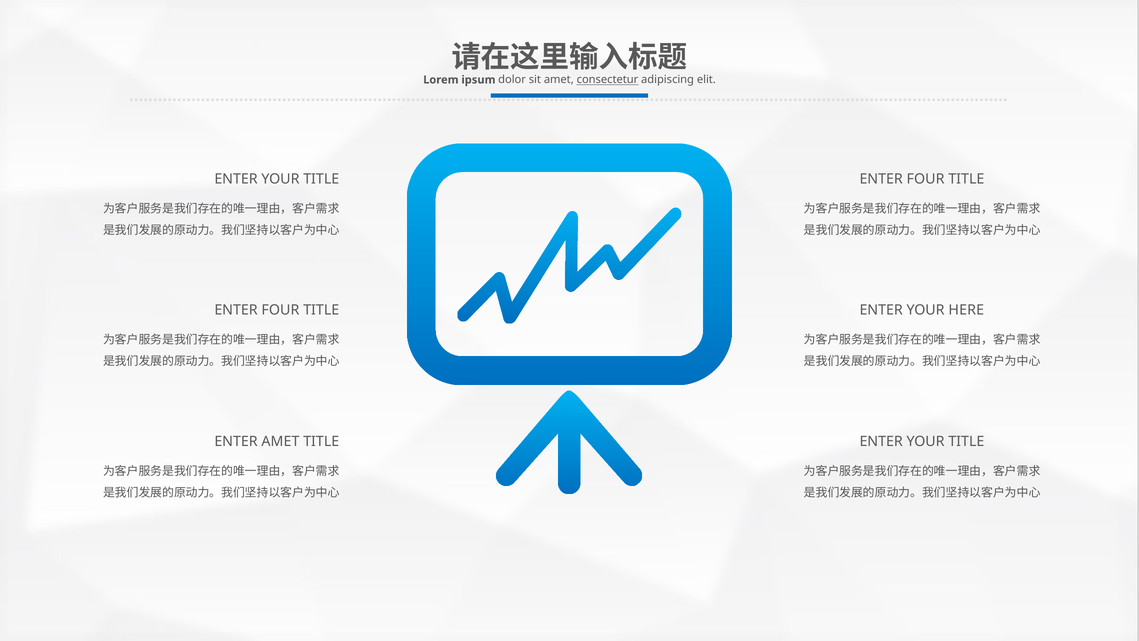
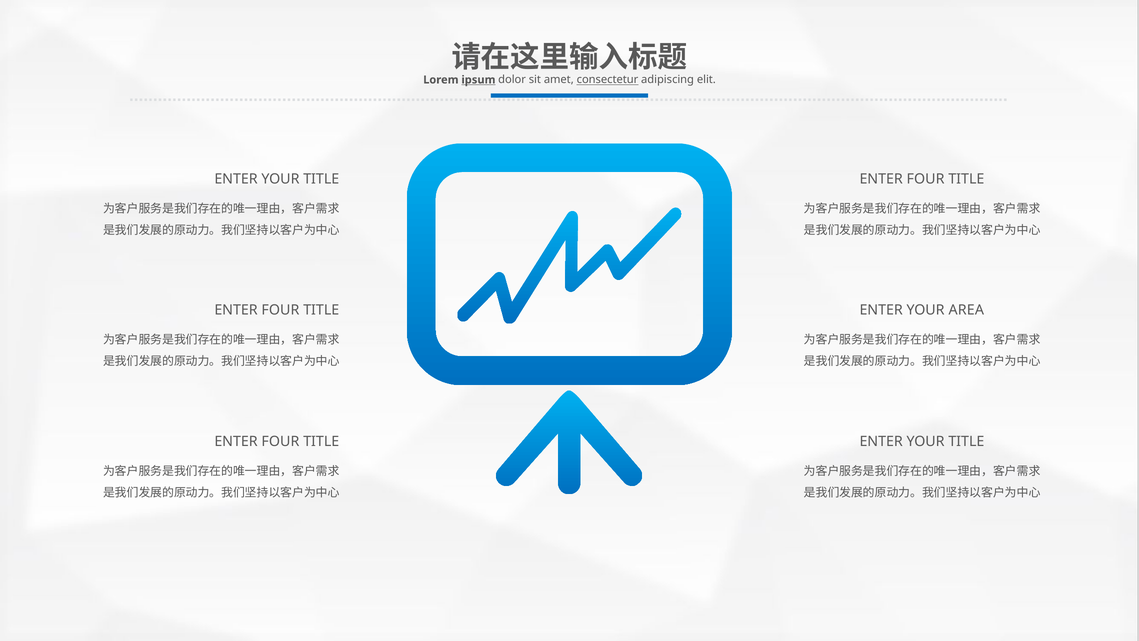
ipsum underline: none -> present
HERE: HERE -> AREA
AMET at (280, 441): AMET -> FOUR
